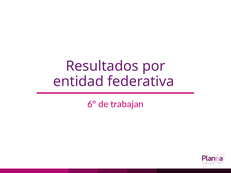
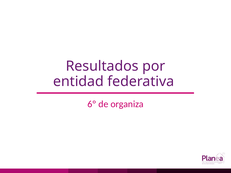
trabajan: trabajan -> organiza
